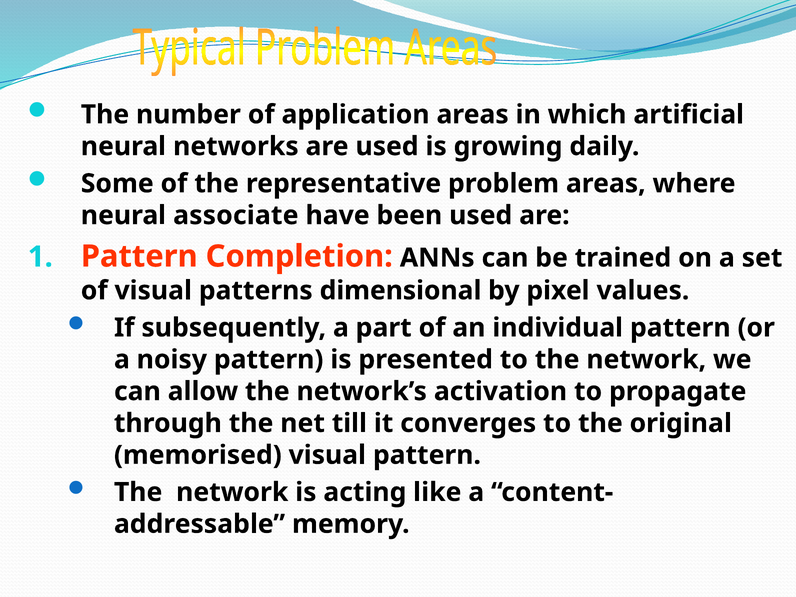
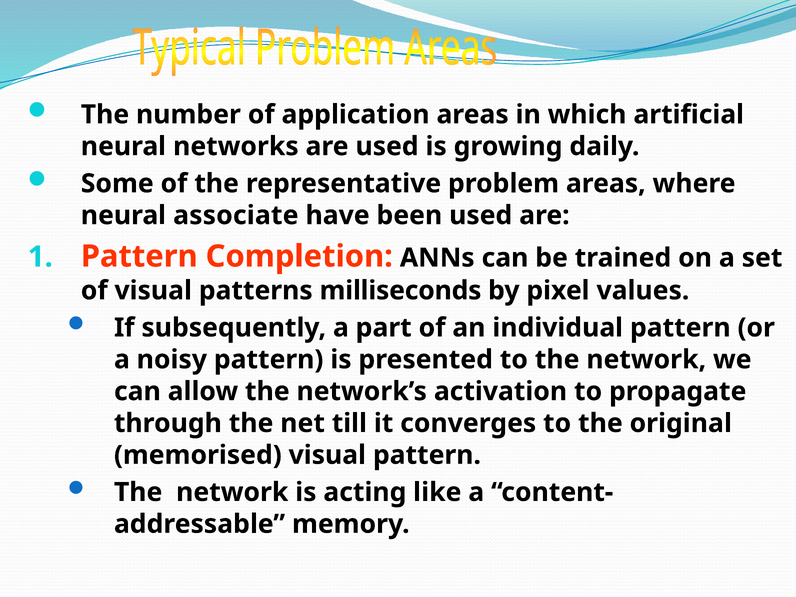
dimensional: dimensional -> milliseconds
